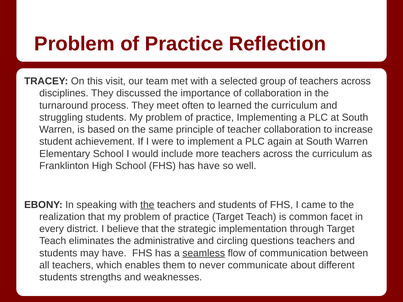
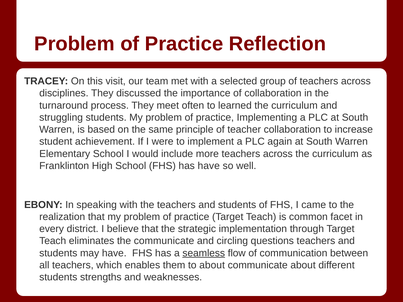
the at (147, 205) underline: present -> none
the administrative: administrative -> communicate
to never: never -> about
